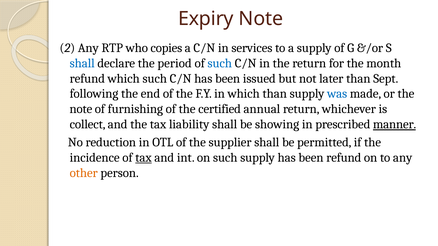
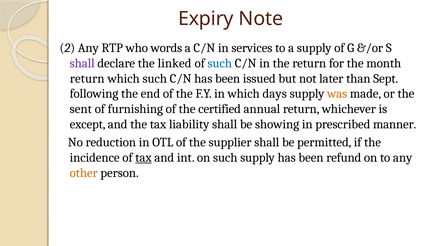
copies: copies -> words
shall at (82, 63) colour: blue -> purple
period: period -> linked
refund at (87, 79): refund -> return
which than: than -> days
was colour: blue -> orange
note at (81, 109): note -> sent
collect: collect -> except
manner underline: present -> none
